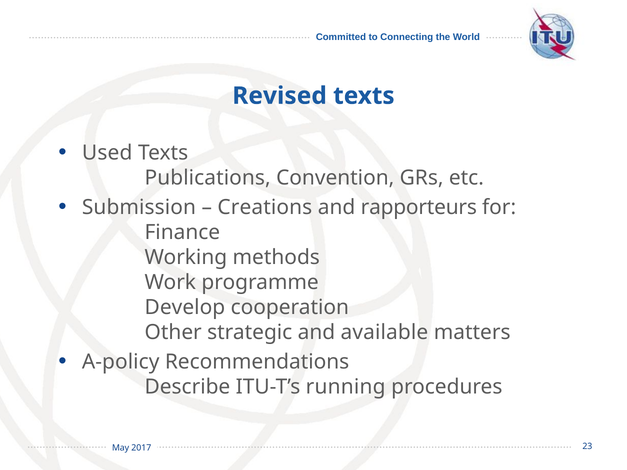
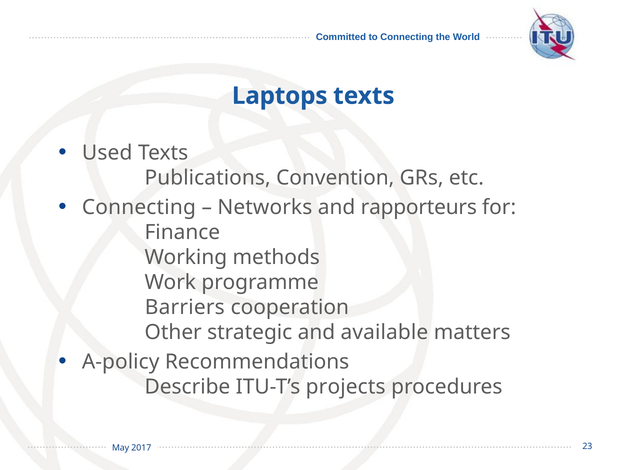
Revised: Revised -> Laptops
Submission at (139, 207): Submission -> Connecting
Creations: Creations -> Networks
Develop: Develop -> Barriers
running: running -> projects
